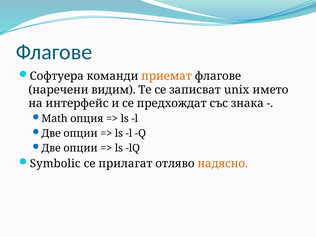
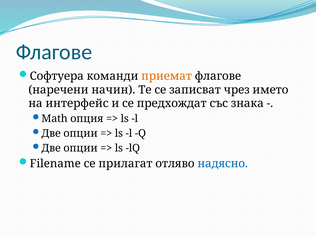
видим: видим -> начин
unix: unix -> чрез
Symbolic: Symbolic -> Filename
надясно colour: orange -> blue
